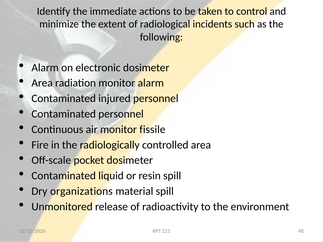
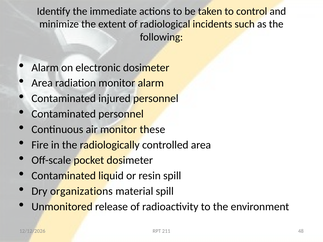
fissile: fissile -> these
